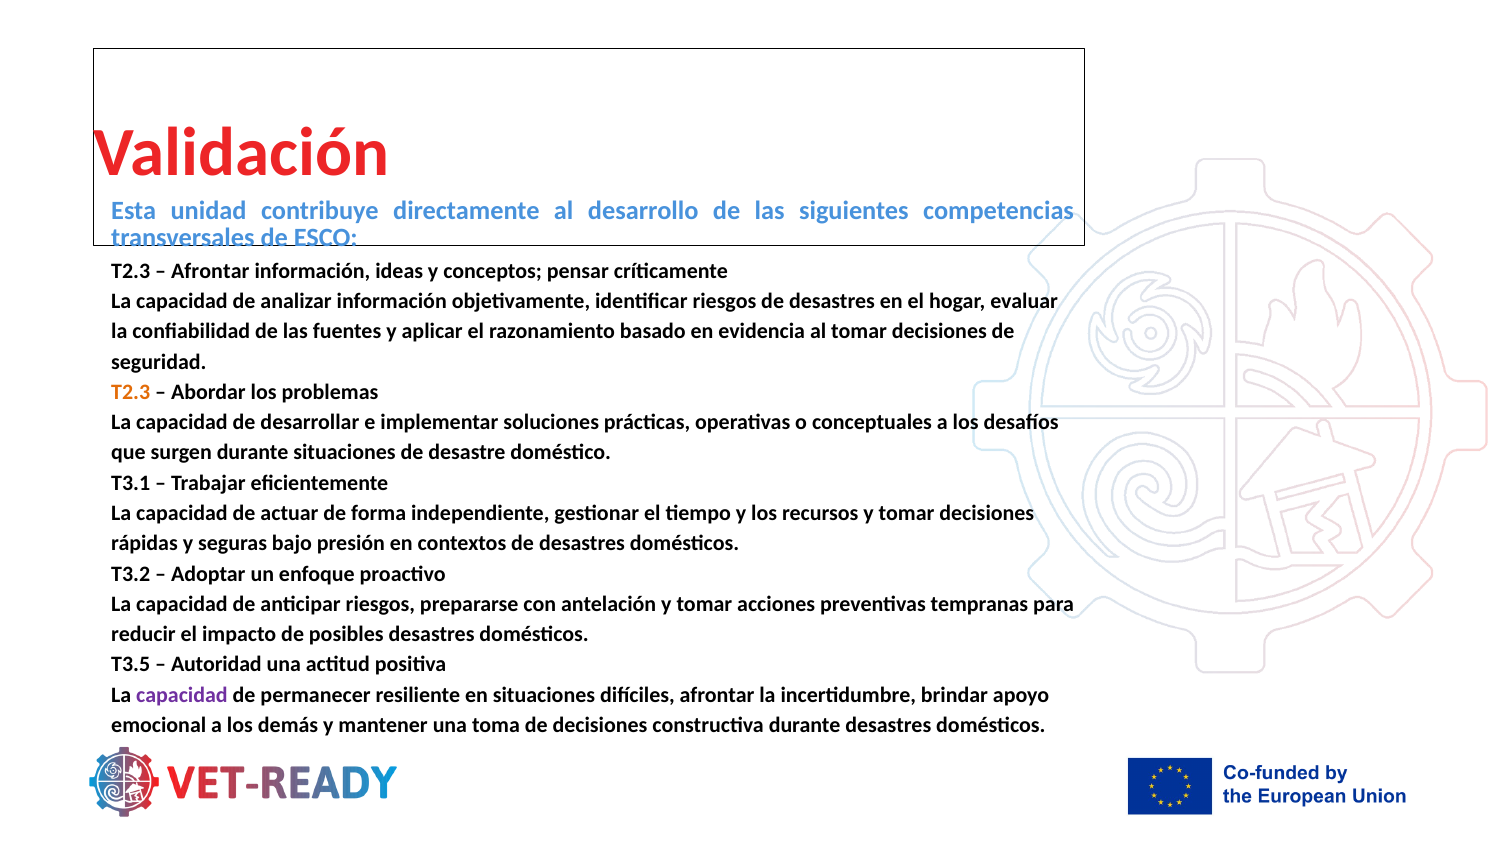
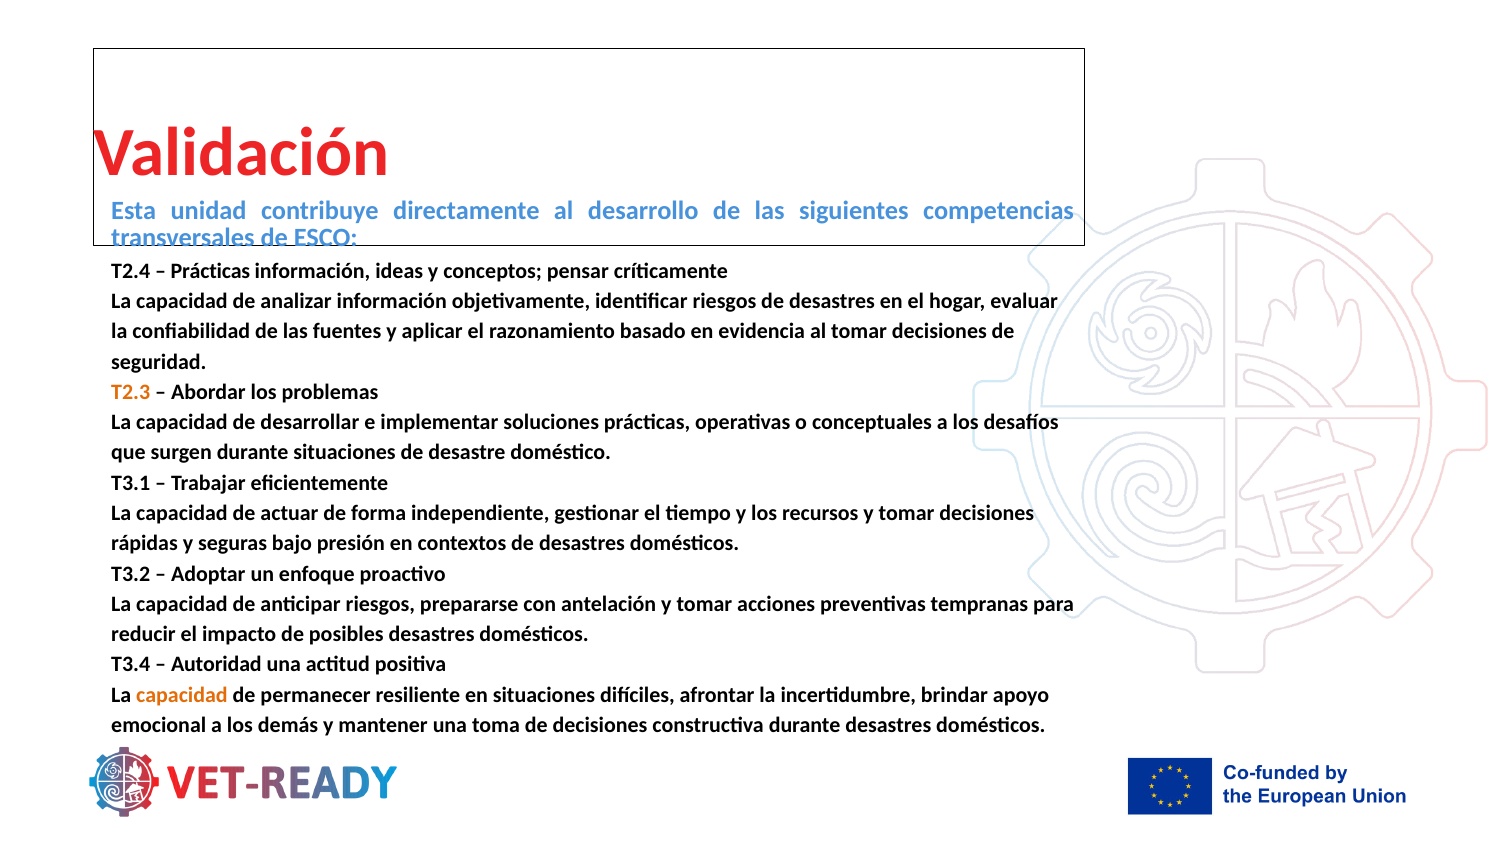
T2.3 at (131, 271): T2.3 -> T2.4
Afrontar at (210, 271): Afrontar -> Prácticas
T3.5: T3.5 -> T3.4
capacidad at (182, 695) colour: purple -> orange
